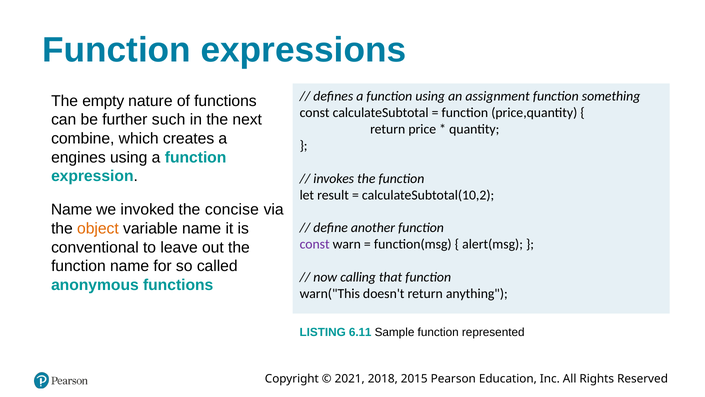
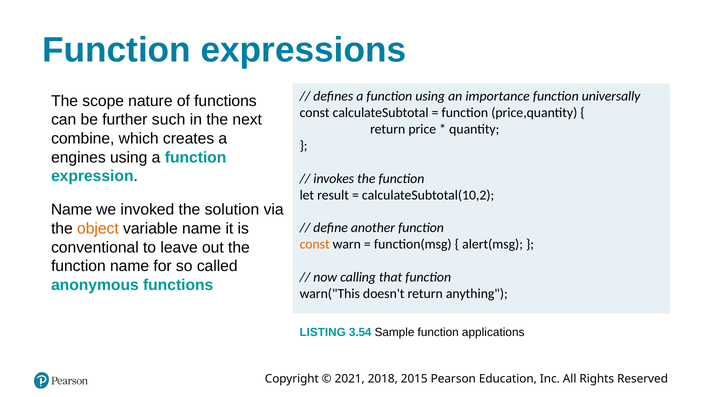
assignment: assignment -> importance
something: something -> universally
empty: empty -> scope
concise: concise -> solution
const at (315, 244) colour: purple -> orange
6.11: 6.11 -> 3.54
represented: represented -> applications
